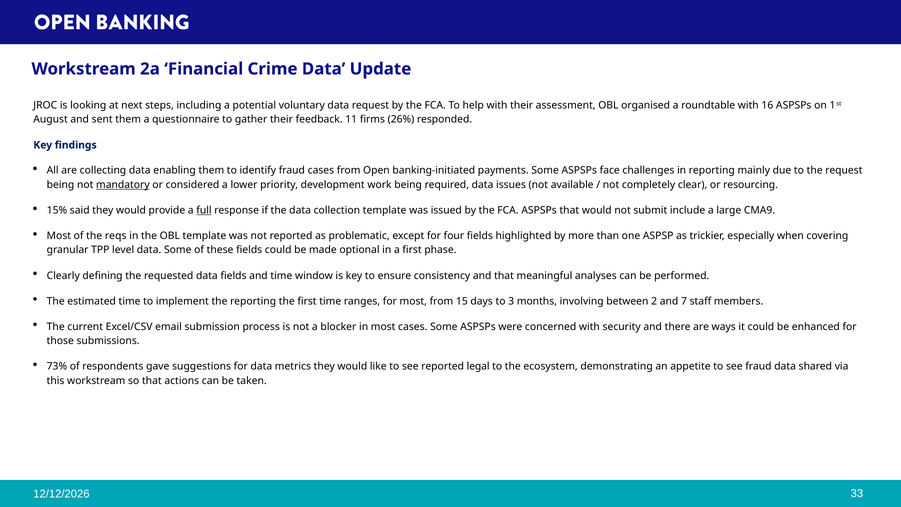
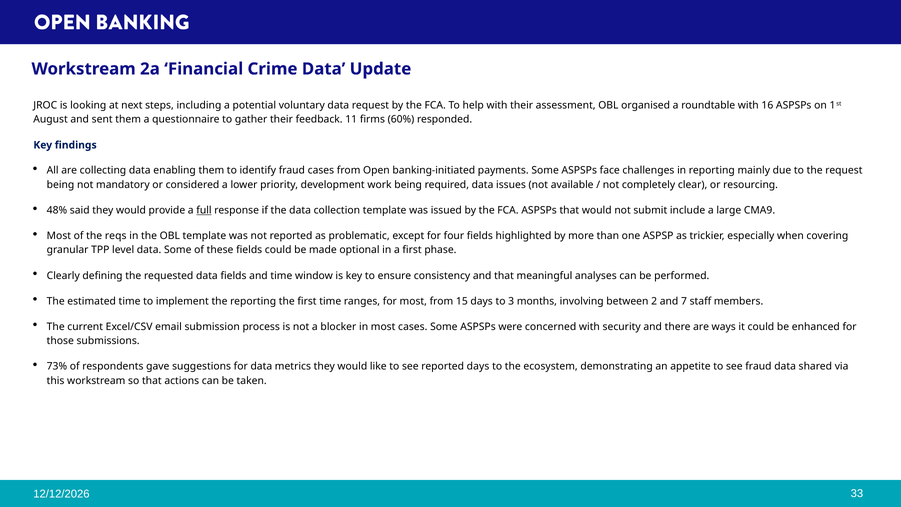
26%: 26% -> 60%
mandatory underline: present -> none
15%: 15% -> 48%
reported legal: legal -> days
